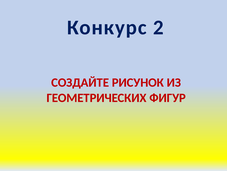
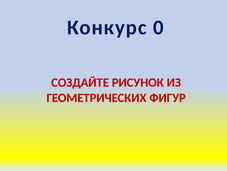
2: 2 -> 0
